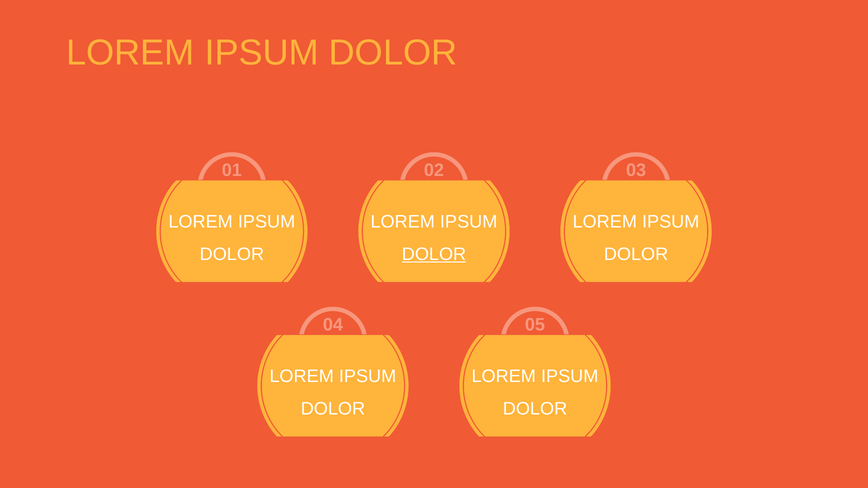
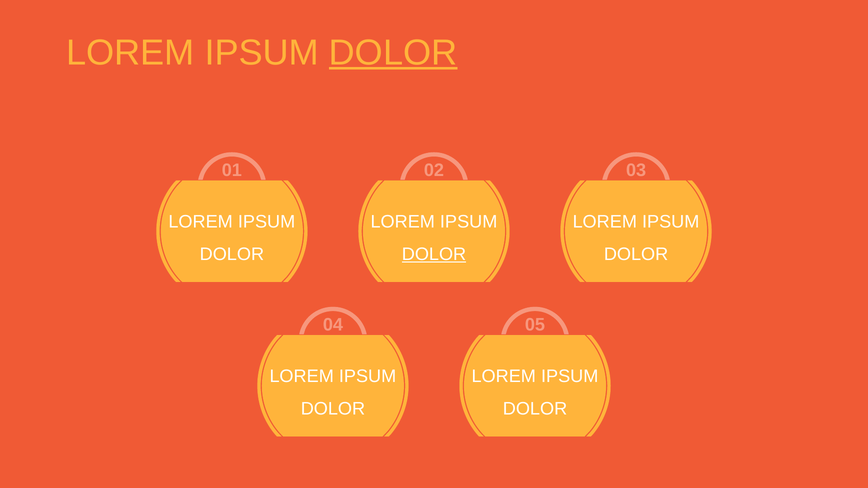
DOLOR at (393, 53) underline: none -> present
